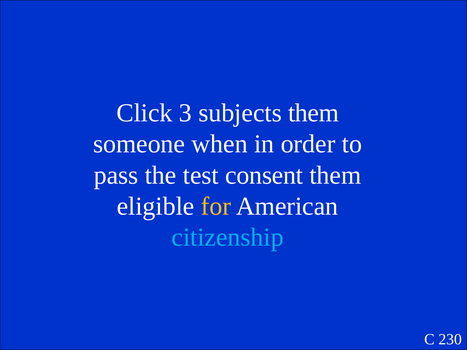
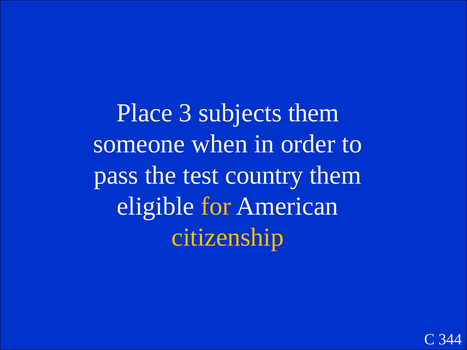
Click: Click -> Place
consent: consent -> country
citizenship colour: light blue -> yellow
230: 230 -> 344
